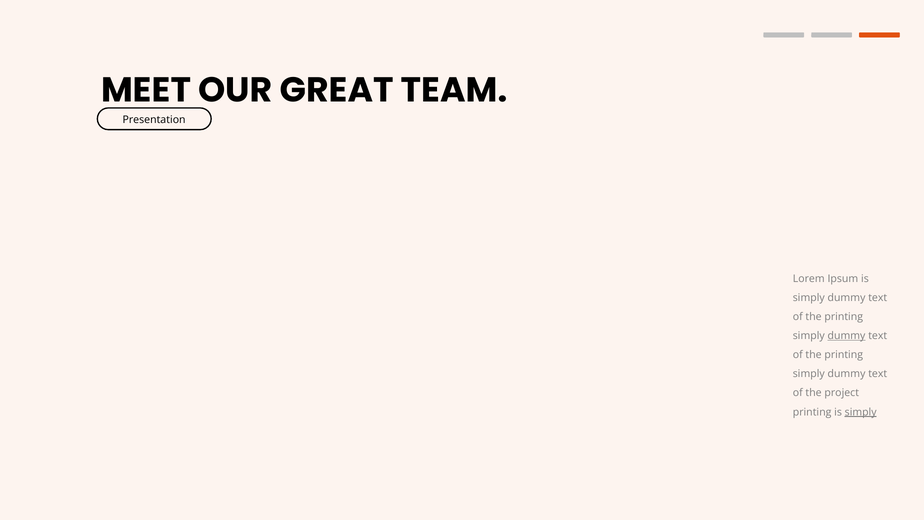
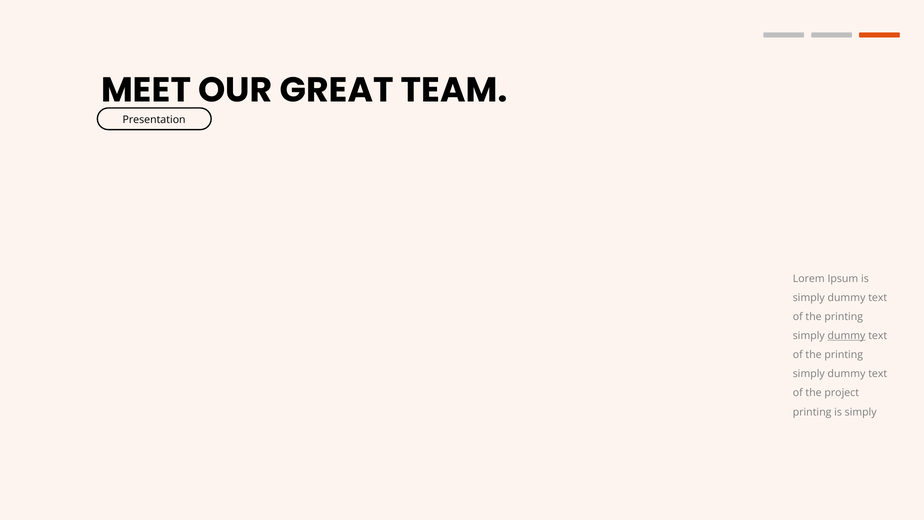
simply at (861, 412) underline: present -> none
